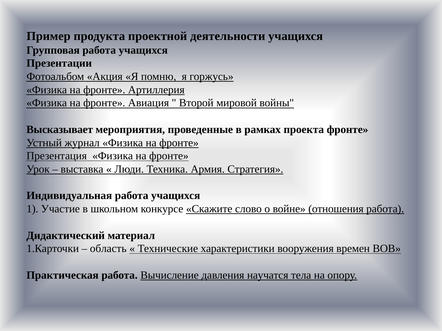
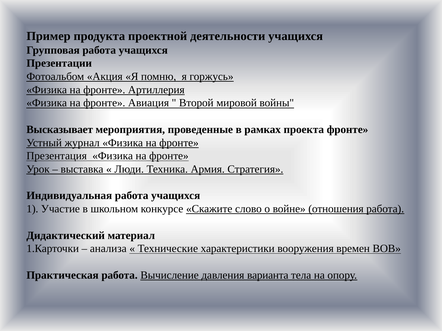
область: область -> анализа
научатся: научатся -> варианта
